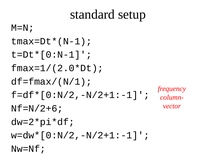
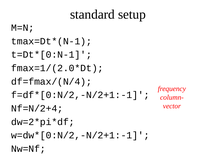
df=fmax/(N/1: df=fmax/(N/1 -> df=fmax/(N/4
Nf=N/2+6: Nf=N/2+6 -> Nf=N/2+4
